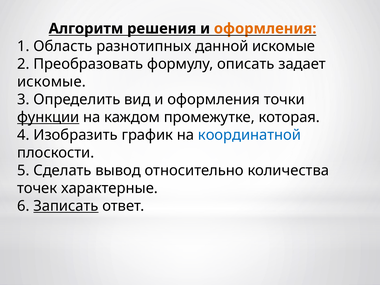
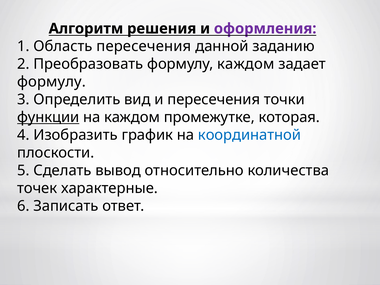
оформления at (265, 29) colour: orange -> purple
Область разнотипных: разнотипных -> пересечения
данной искомые: искомые -> заданию
формулу описать: описать -> каждом
искомые at (51, 82): искомые -> формулу
вид и оформления: оформления -> пересечения
Записать underline: present -> none
